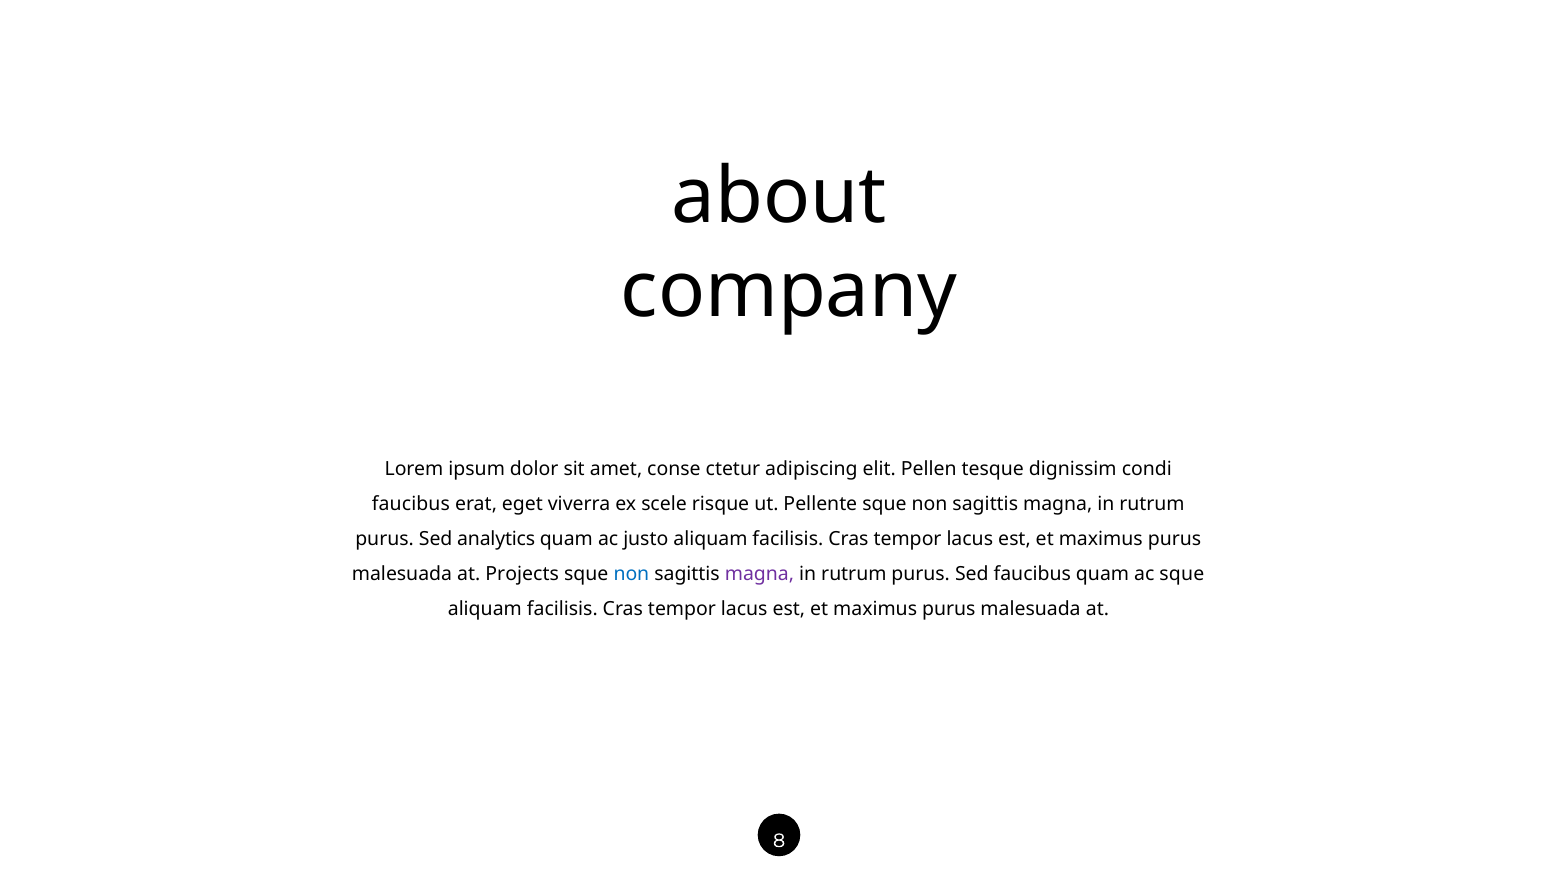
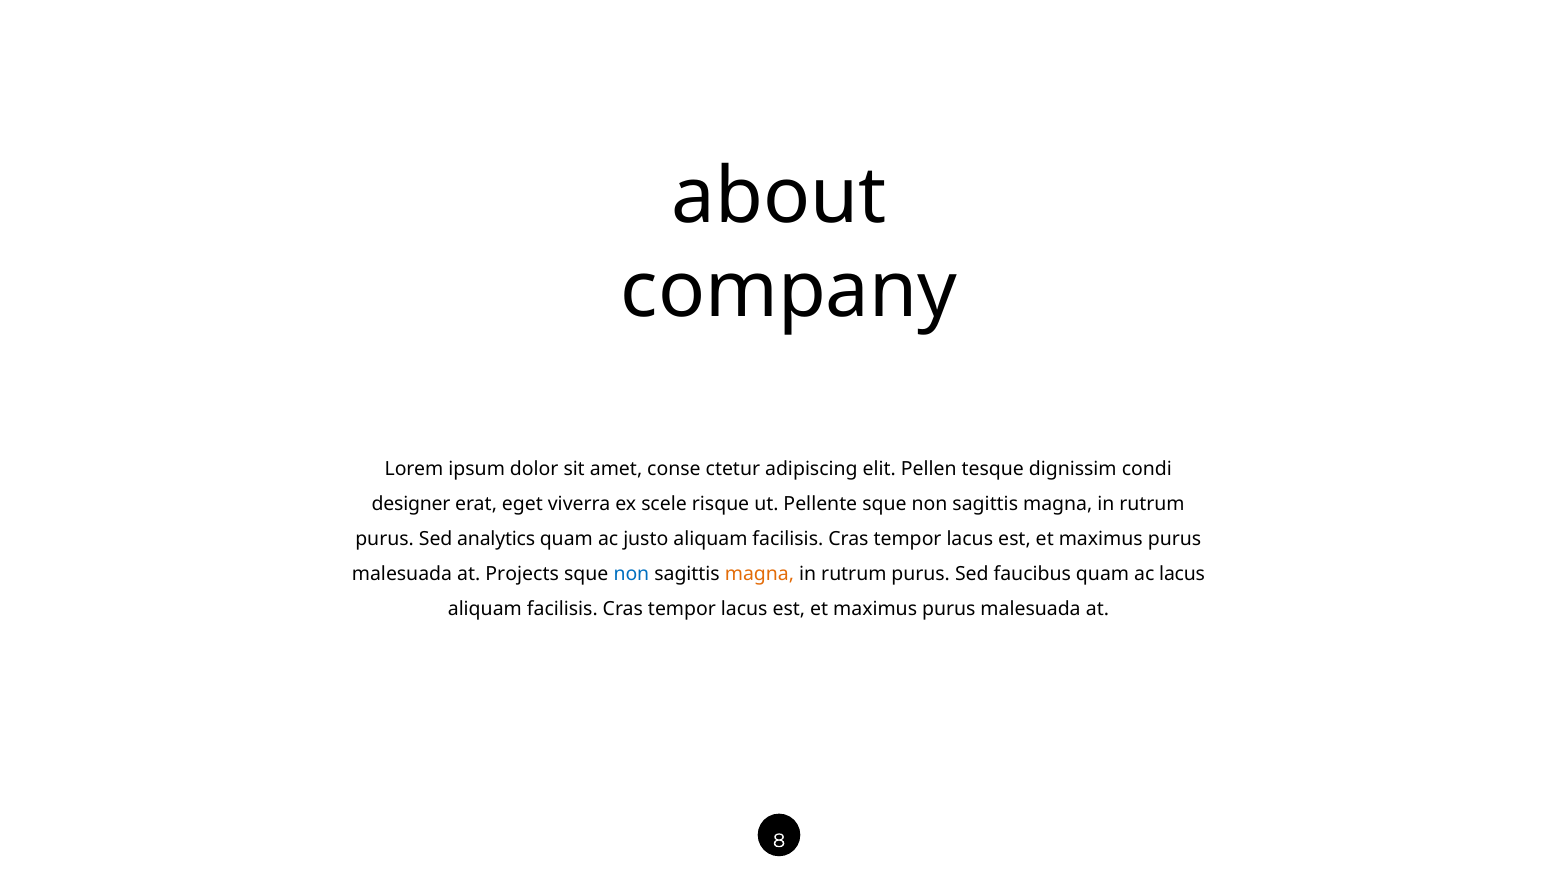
faucibus at (411, 504): faucibus -> designer
magna at (759, 574) colour: purple -> orange
ac sque: sque -> lacus
